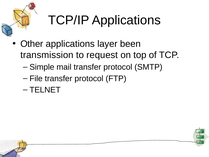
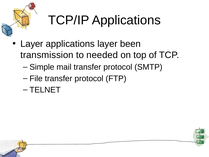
Other at (32, 44): Other -> Layer
request: request -> needed
